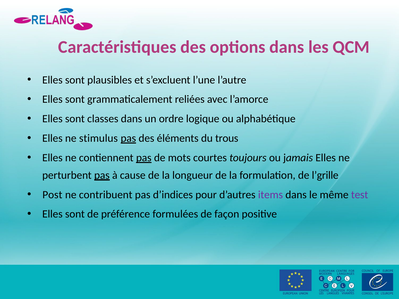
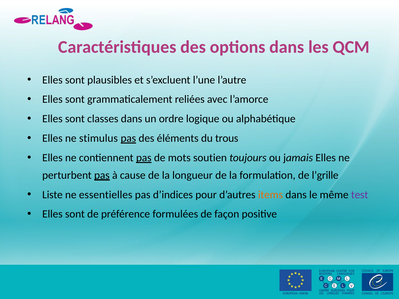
courtes: courtes -> soutien
Post: Post -> Liste
contribuent: contribuent -> essentielles
items colour: purple -> orange
